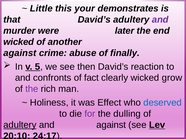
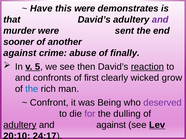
Little: Little -> Have
this your: your -> were
later: later -> sent
wicked at (19, 42): wicked -> sooner
reaction underline: none -> present
fact: fact -> first
the at (32, 89) colour: purple -> blue
Holiness: Holiness -> Confront
Effect: Effect -> Being
deserved colour: blue -> purple
